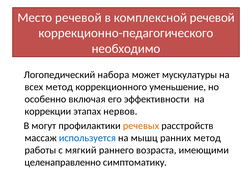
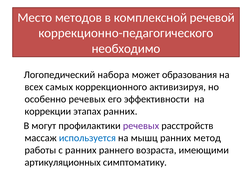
Место речевой: речевой -> методов
мускулатуры: мускулатуры -> образования
всех метод: метод -> самых
уменьшение: уменьшение -> активизируя
особенно включая: включая -> речевых
этапах нервов: нервов -> ранних
речевых at (141, 126) colour: orange -> purple
с мягкий: мягкий -> ранних
целенаправленно: целенаправленно -> артикуляционных
